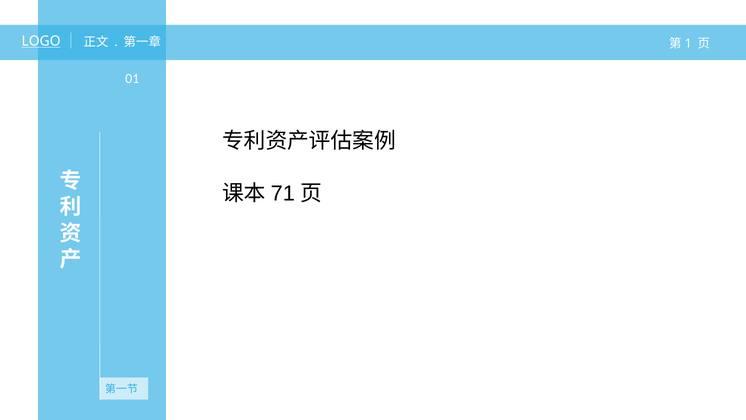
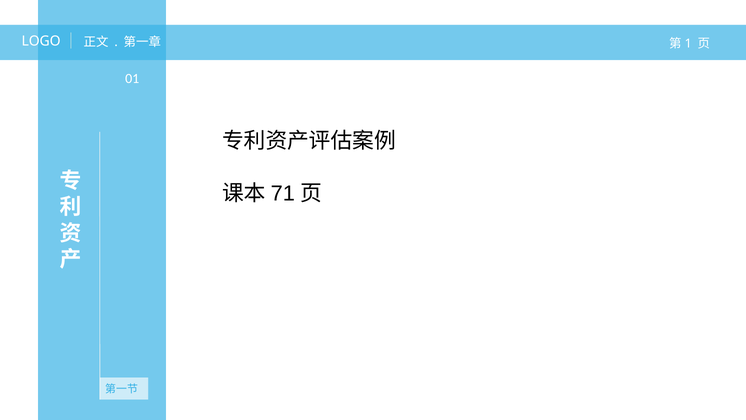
LOGO underline: present -> none
